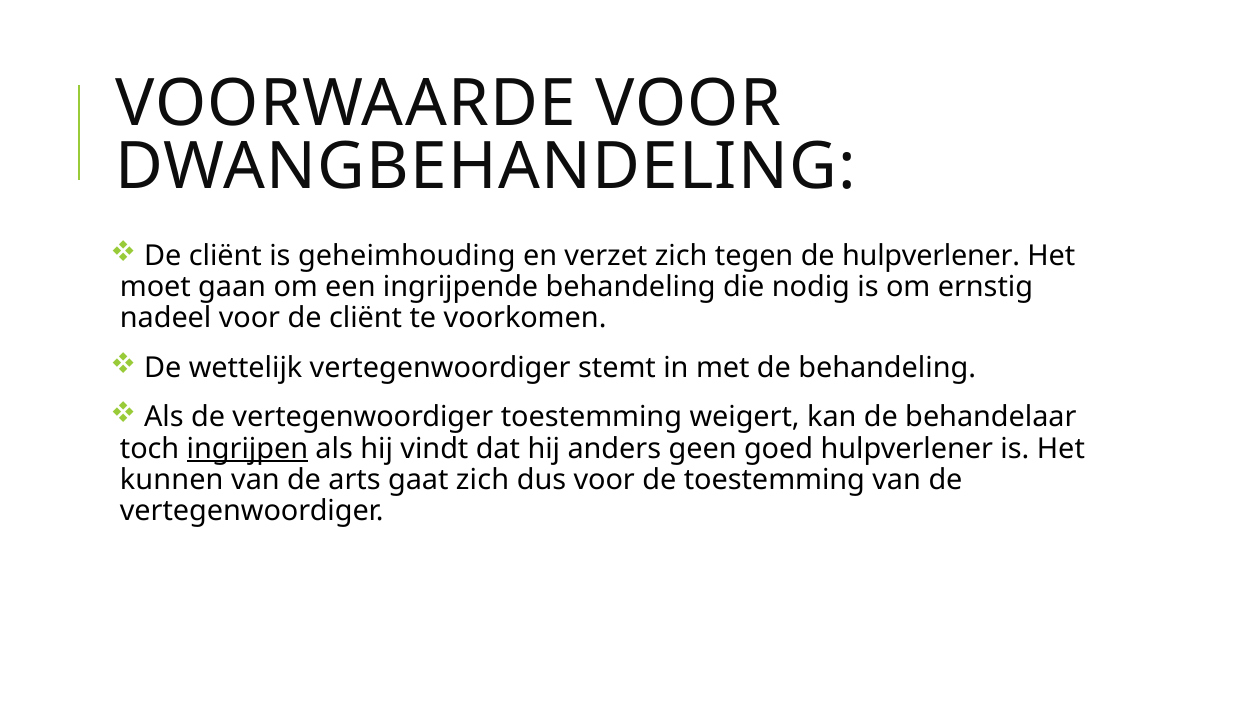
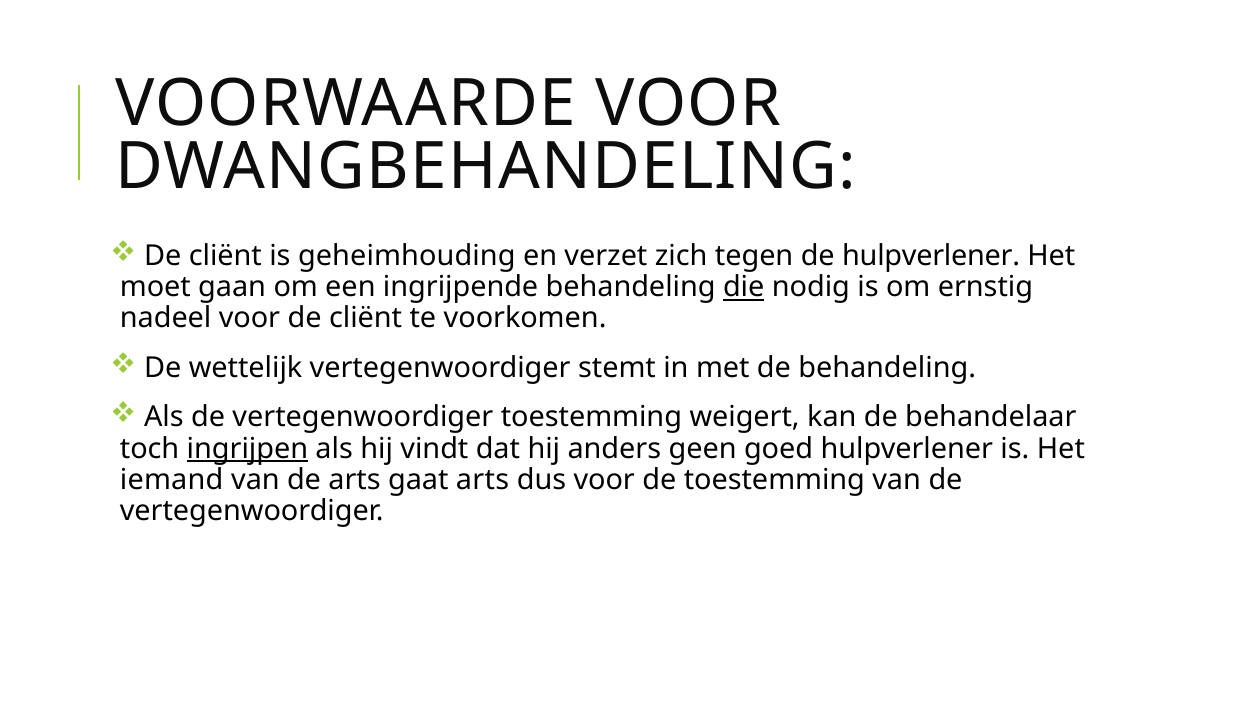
die underline: none -> present
kunnen: kunnen -> iemand
gaat zich: zich -> arts
